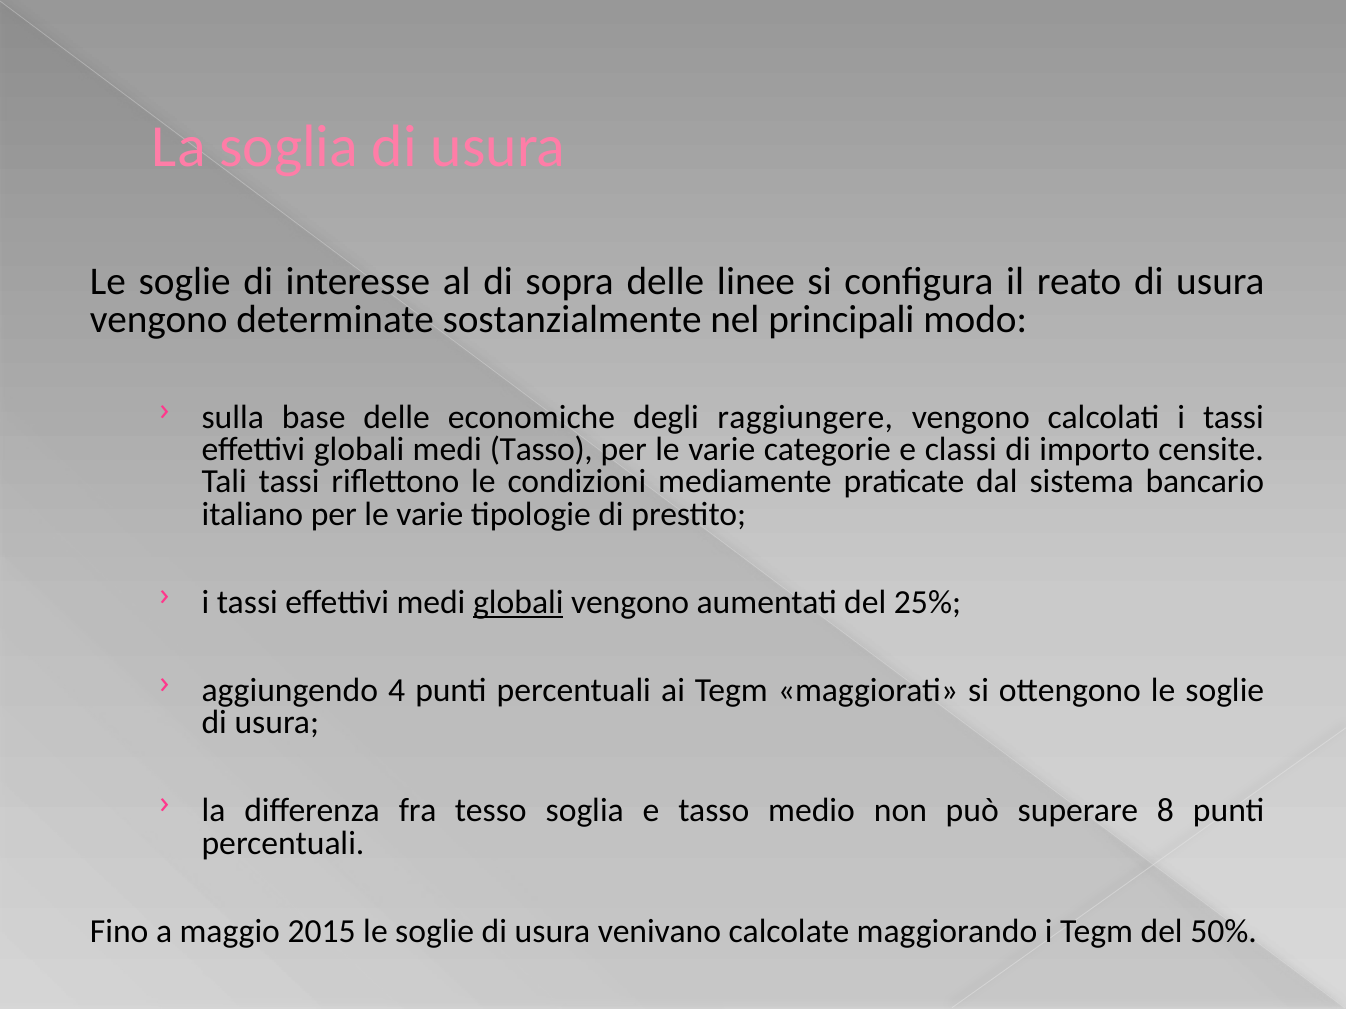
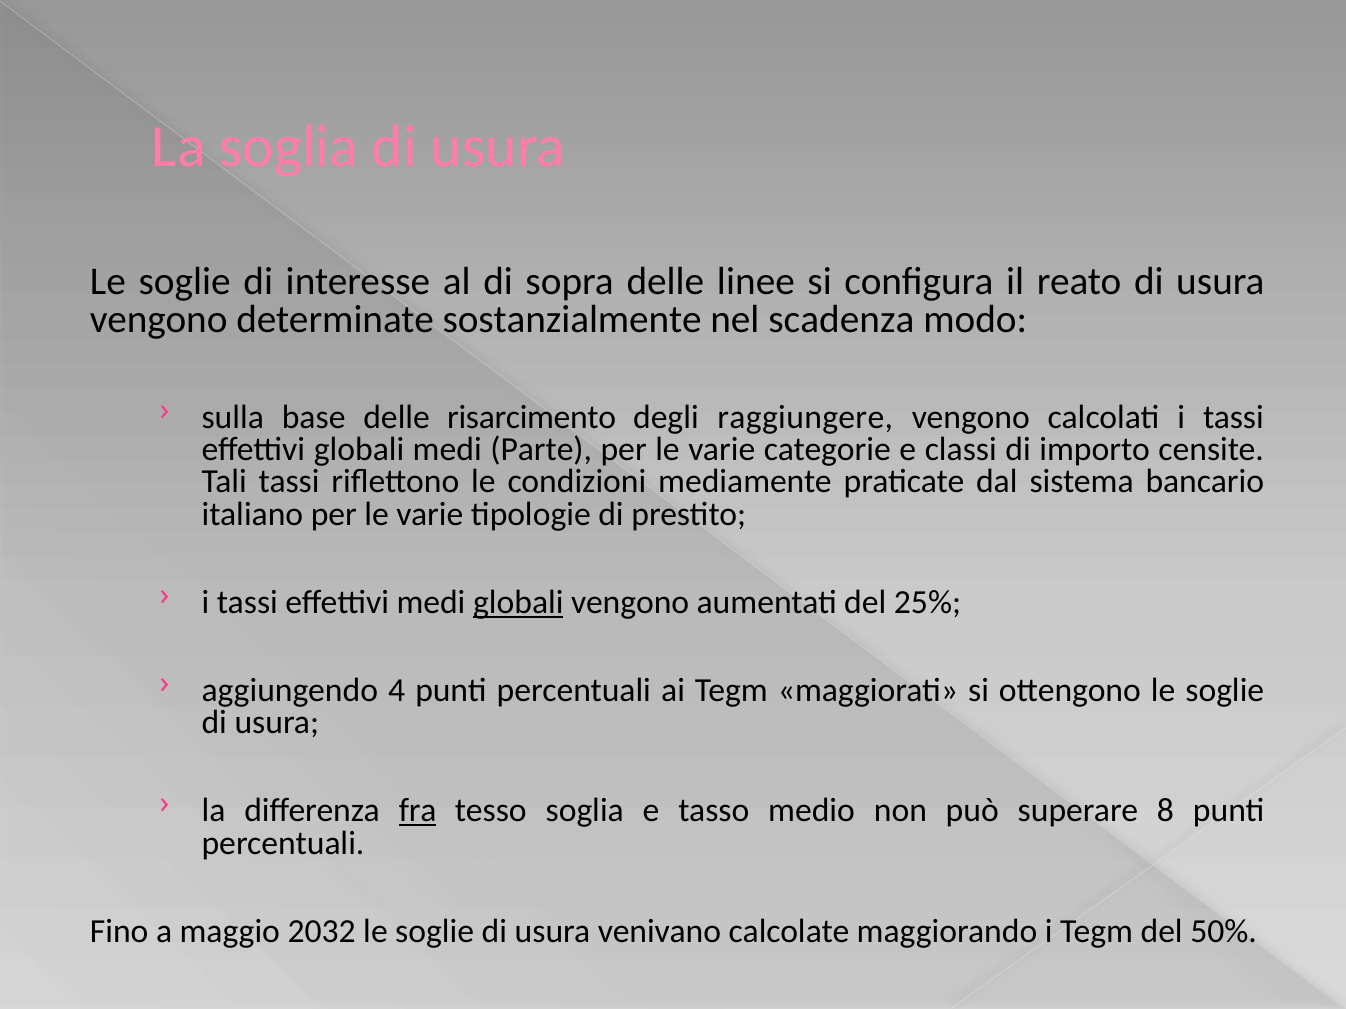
principali: principali -> scadenza
economiche: economiche -> risarcimento
medi Tasso: Tasso -> Parte
fra underline: none -> present
2015: 2015 -> 2032
